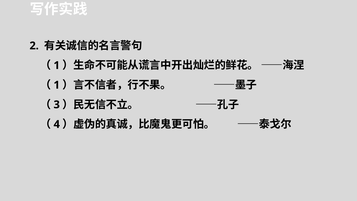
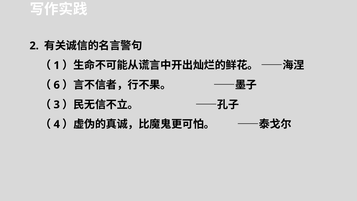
1 at (57, 85): 1 -> 6
